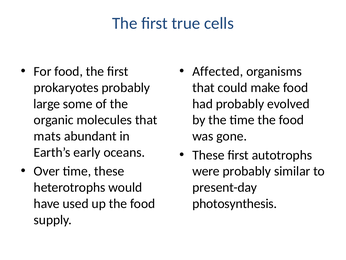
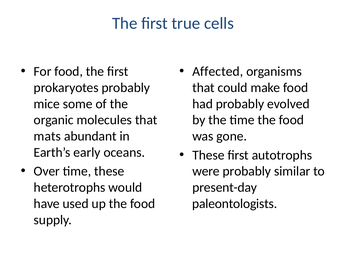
large: large -> mice
photosynthesis: photosynthesis -> paleontologists
